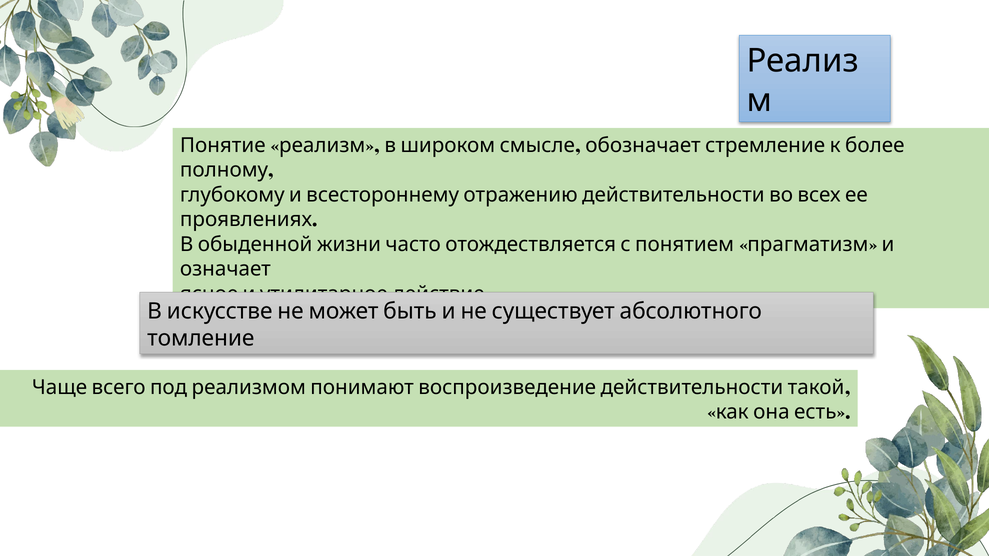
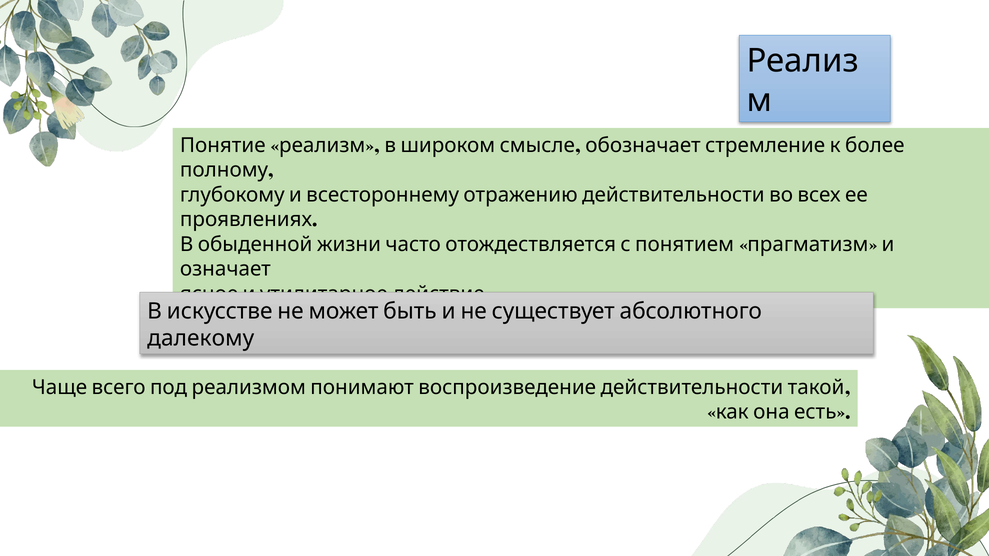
томление: томление -> далекому
